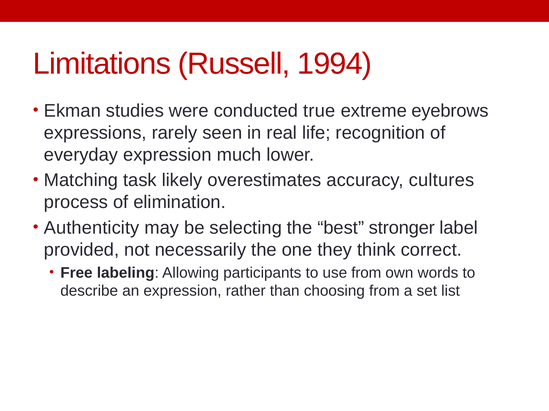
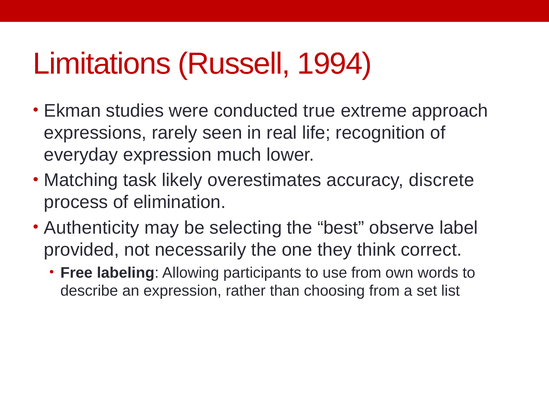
eyebrows: eyebrows -> approach
cultures: cultures -> discrete
stronger: stronger -> observe
